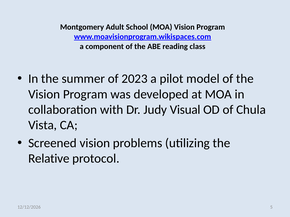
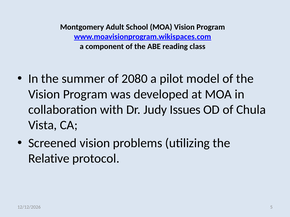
2023: 2023 -> 2080
Visual: Visual -> Issues
